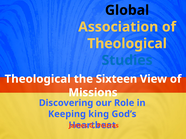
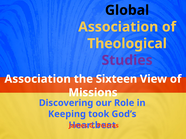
Studies colour: blue -> purple
Theological at (38, 79): Theological -> Association
king: king -> took
